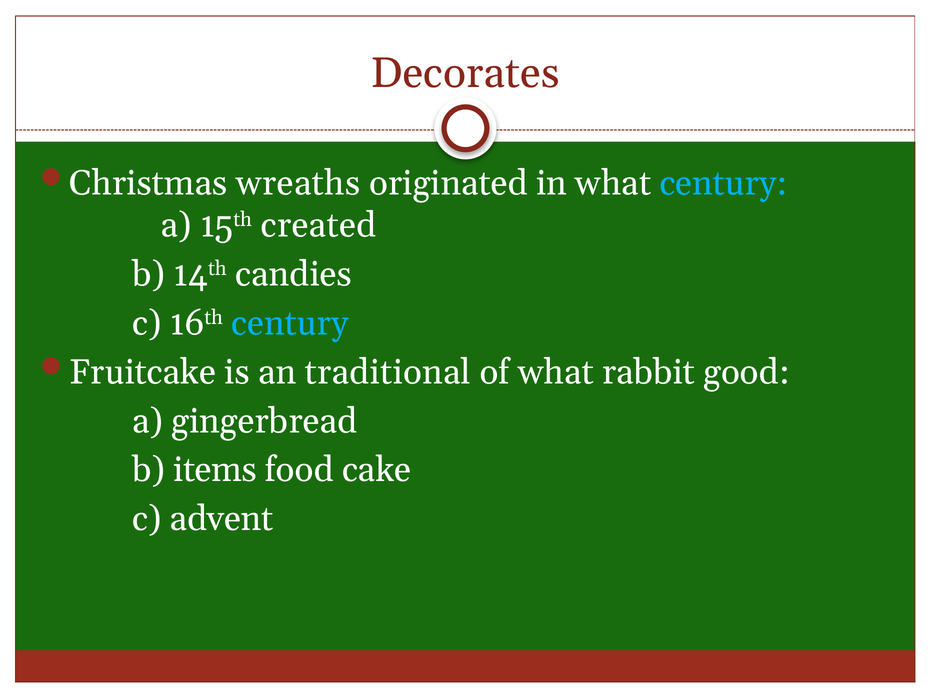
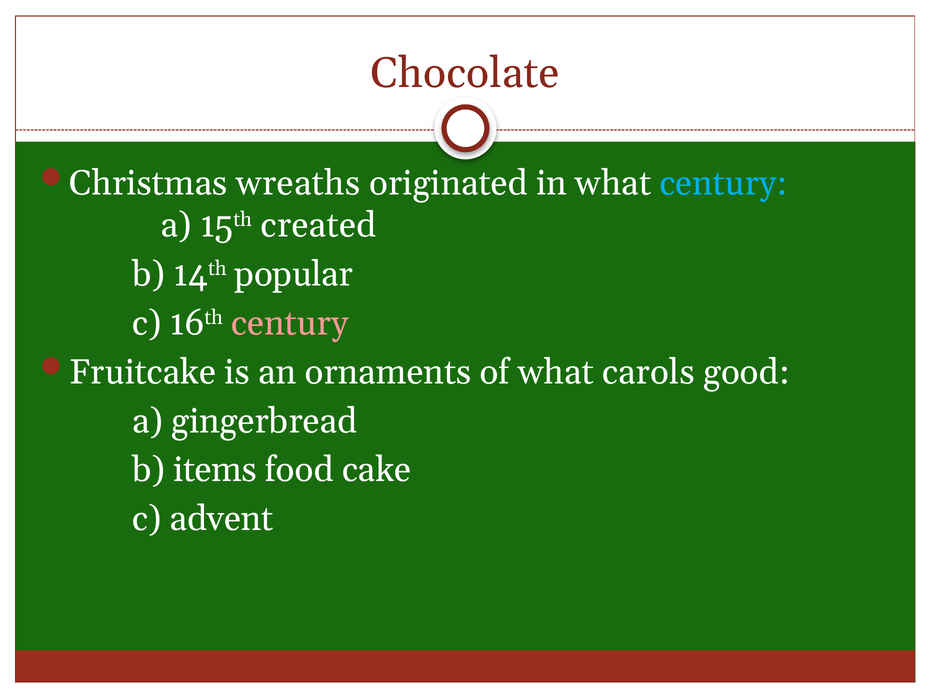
Decorates: Decorates -> Chocolate
candies: candies -> popular
century at (290, 323) colour: light blue -> pink
traditional: traditional -> ornaments
rabbit: rabbit -> carols
